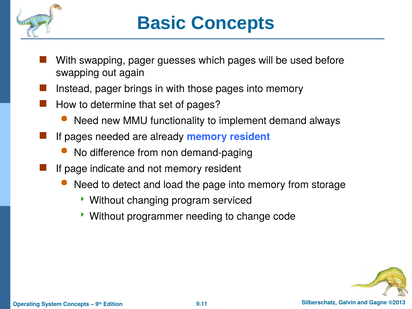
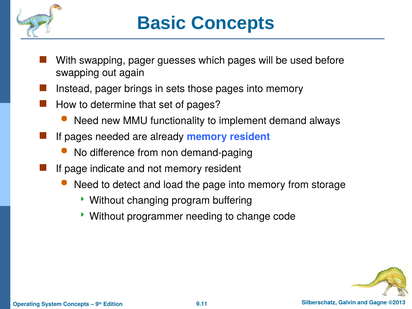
in with: with -> sets
serviced: serviced -> buffering
